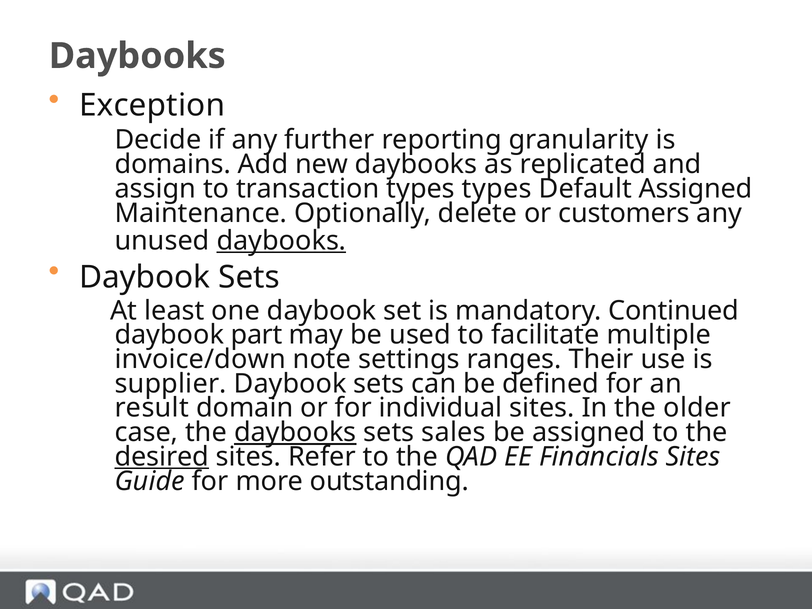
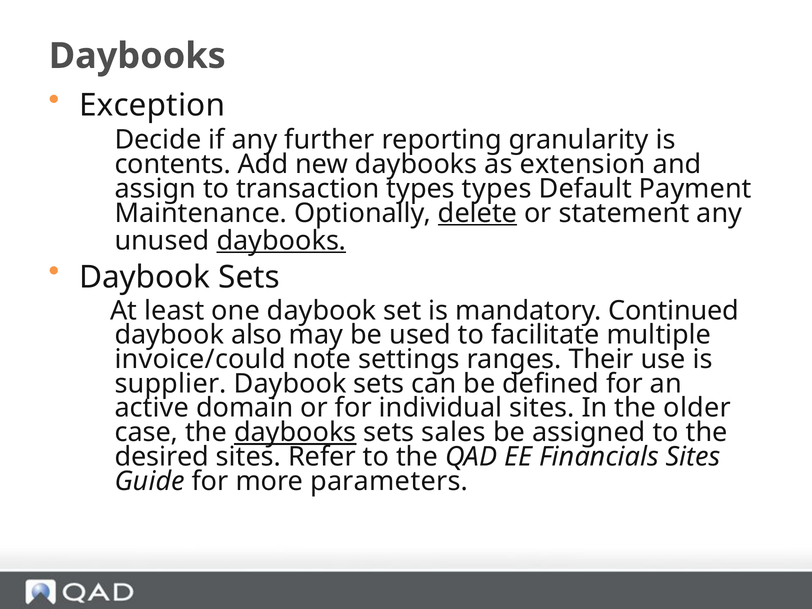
domains: domains -> contents
replicated: replicated -> extension
Default Assigned: Assigned -> Payment
delete underline: none -> present
customers: customers -> statement
part: part -> also
invoice/down: invoice/down -> invoice/could
result: result -> active
desired underline: present -> none
outstanding: outstanding -> parameters
